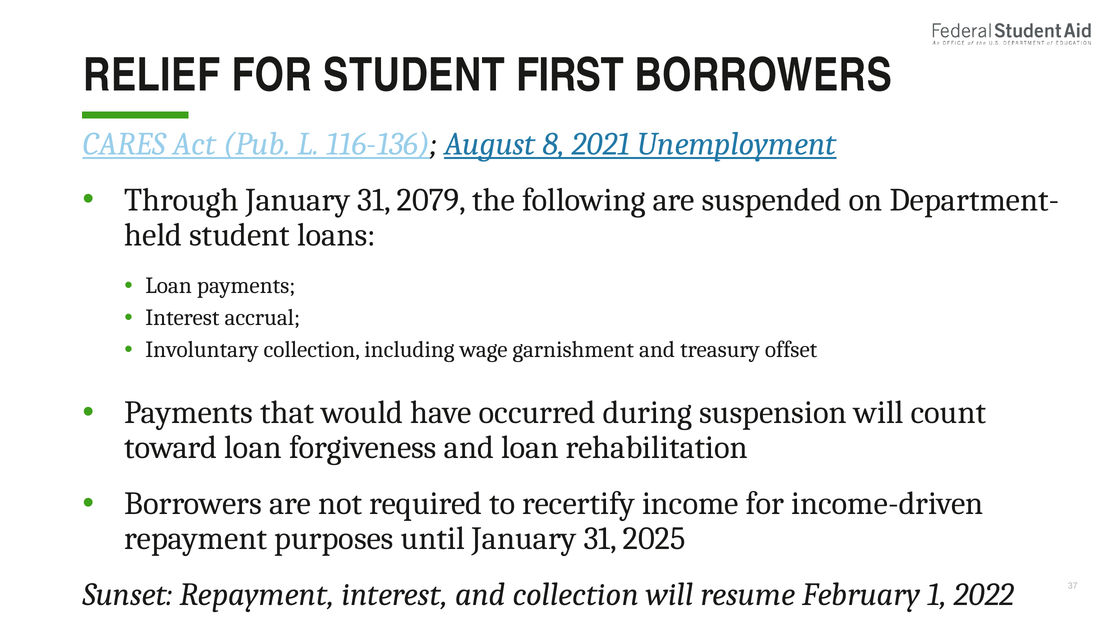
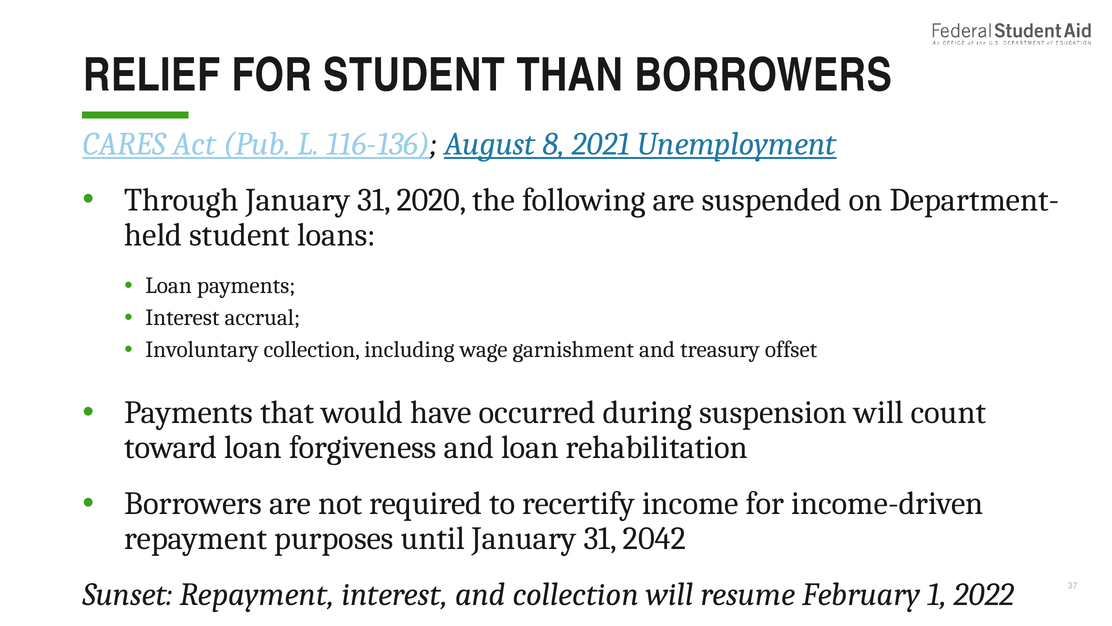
FIRST: FIRST -> THAN
2079: 2079 -> 2020
2025: 2025 -> 2042
